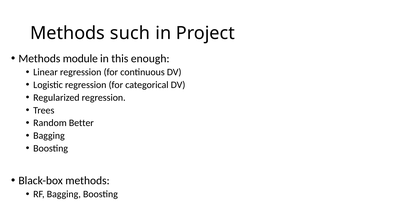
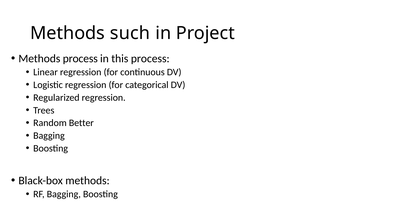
Methods module: module -> process
this enough: enough -> process
